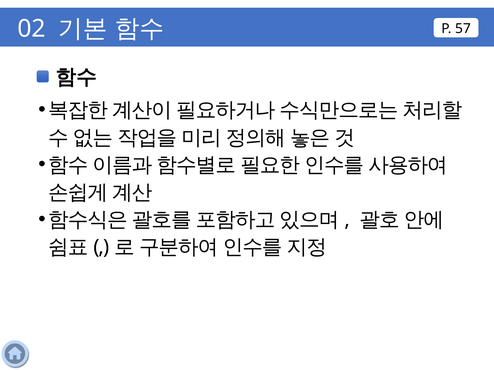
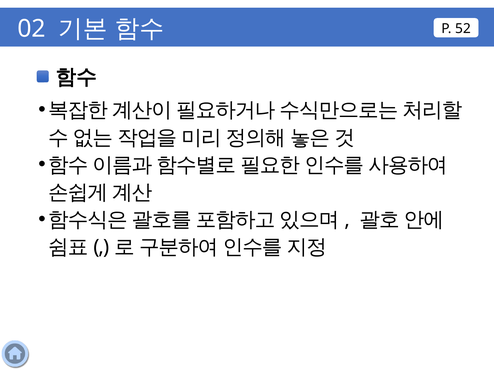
57: 57 -> 52
